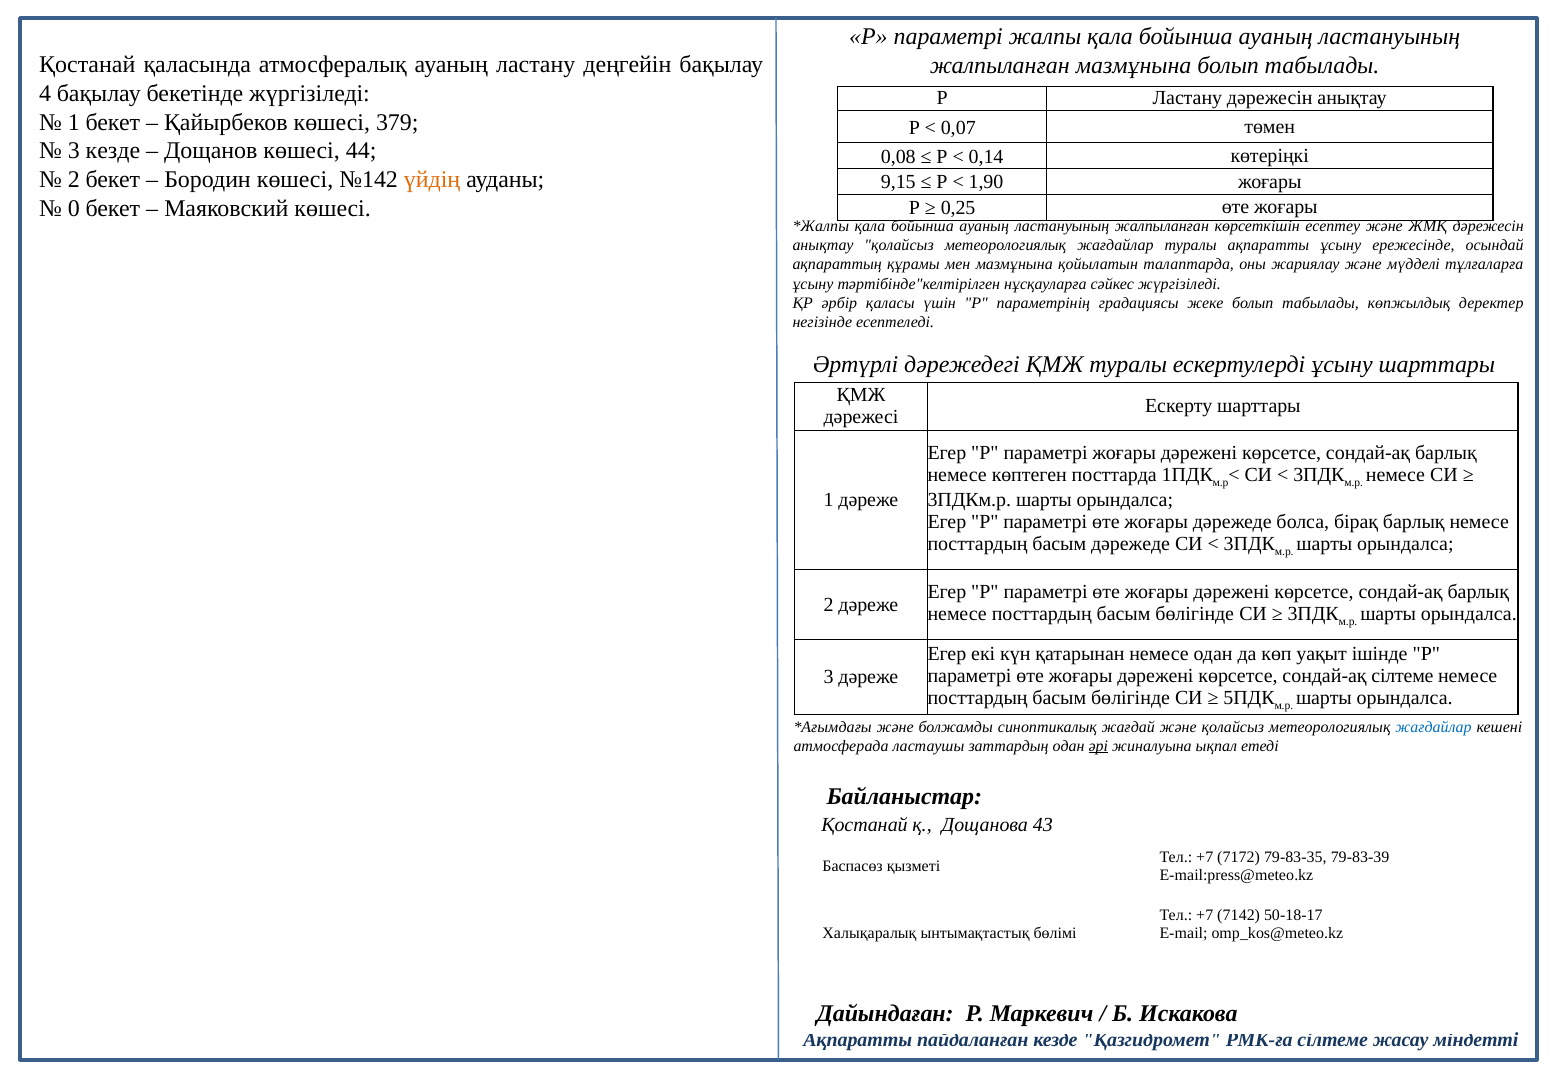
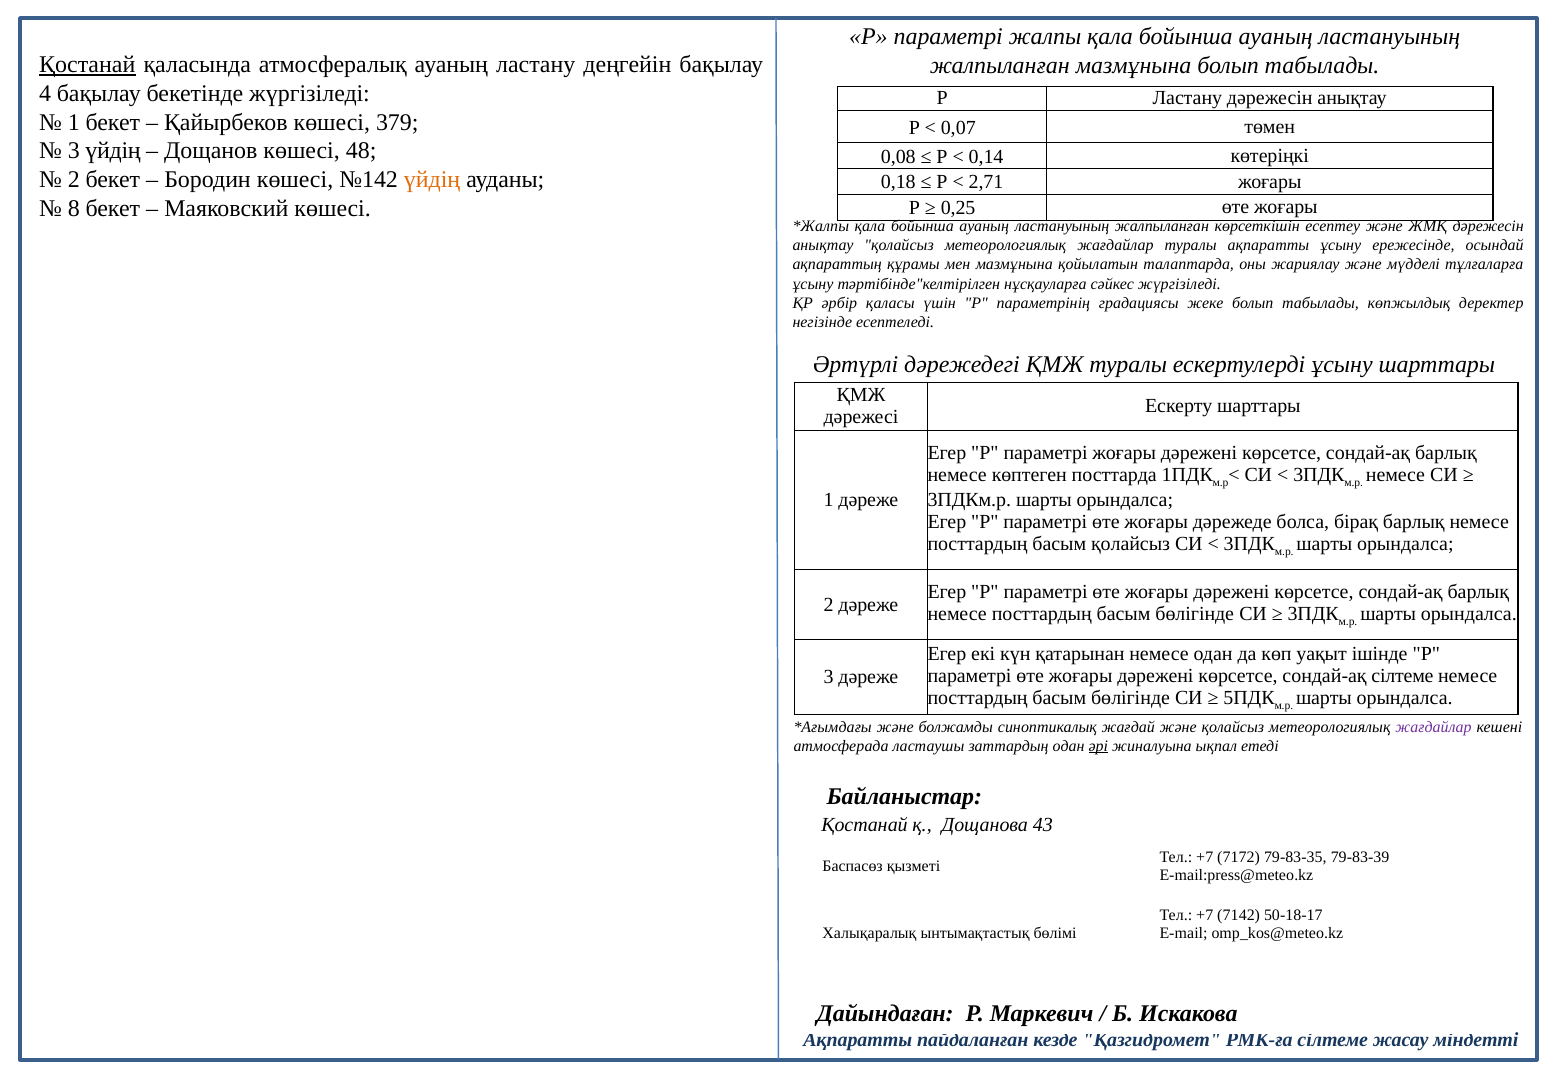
Қостанай at (87, 65) underline: none -> present
3 кезде: кезде -> үйдің
44: 44 -> 48
9,15: 9,15 -> 0,18
1,90: 1,90 -> 2,71
0: 0 -> 8
басым дәрежеде: дәрежеде -> қолайсыз
жағдайлар at (1433, 727) colour: blue -> purple
